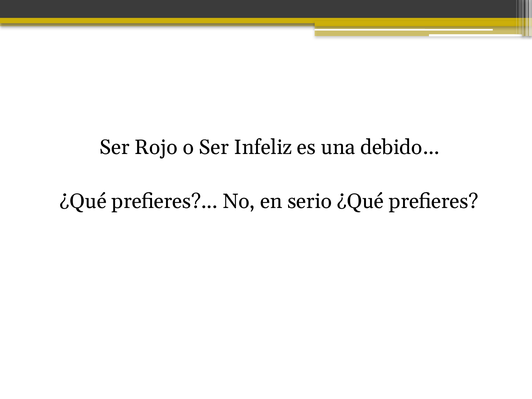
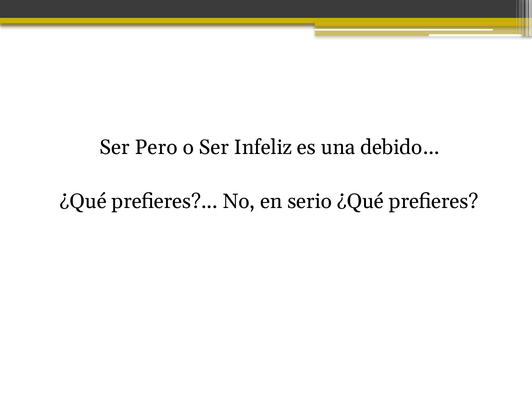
Rojo: Rojo -> Pero
